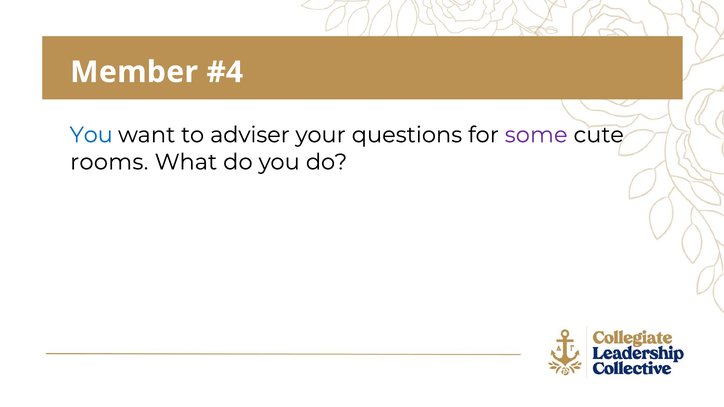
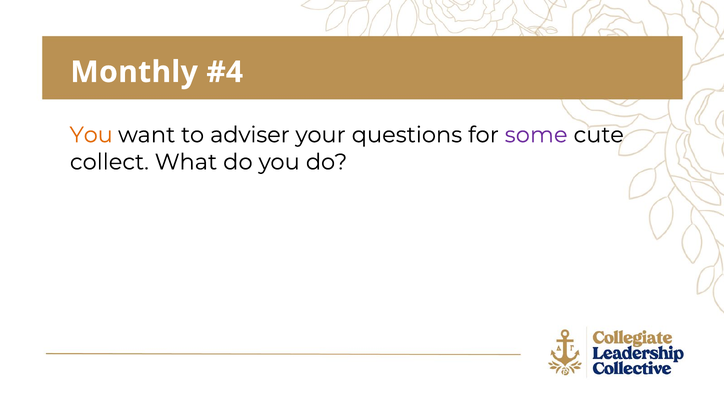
Member: Member -> Monthly
You at (91, 135) colour: blue -> orange
rooms: rooms -> collect
